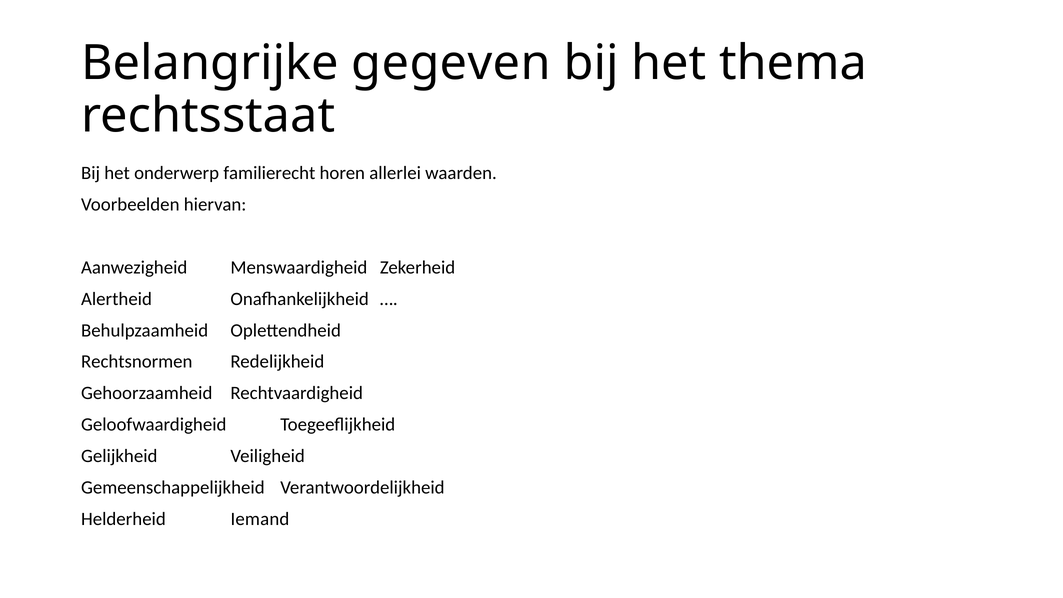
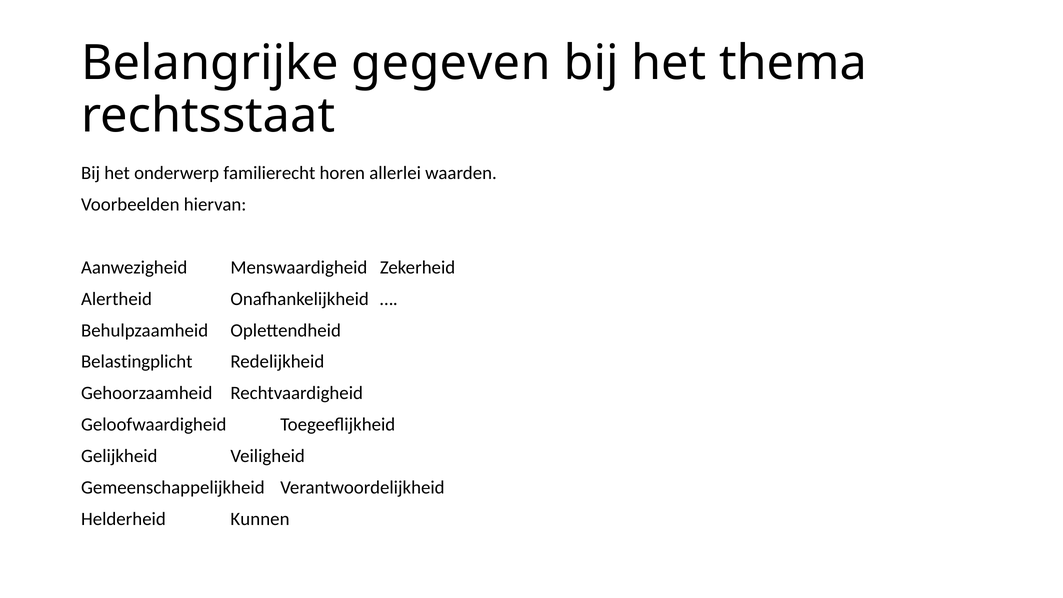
Rechtsnormen: Rechtsnormen -> Belastingplicht
Iemand: Iemand -> Kunnen
